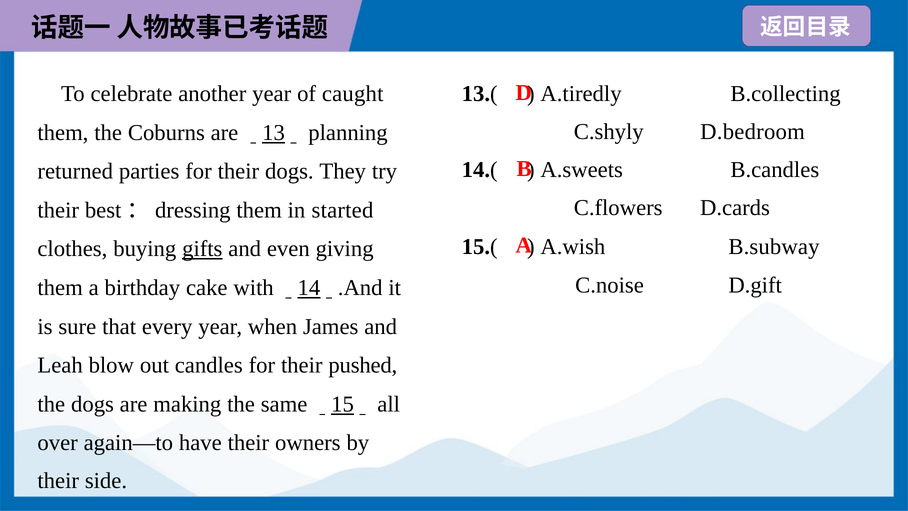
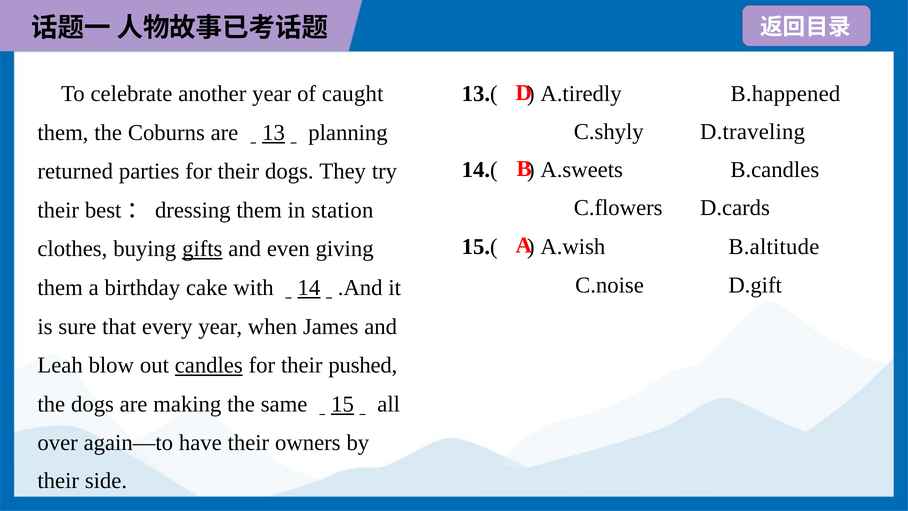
B.collecting: B.collecting -> B.happened
D.bedroom: D.bedroom -> D.traveling
started: started -> station
B.subway: B.subway -> B.altitude
candles underline: none -> present
